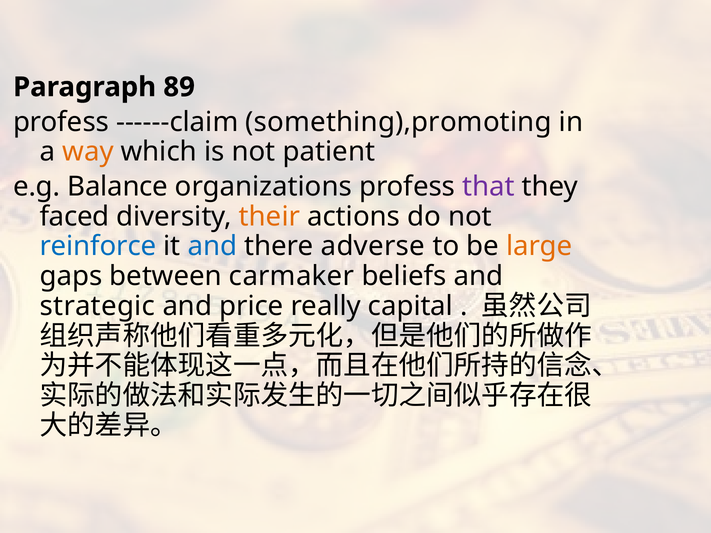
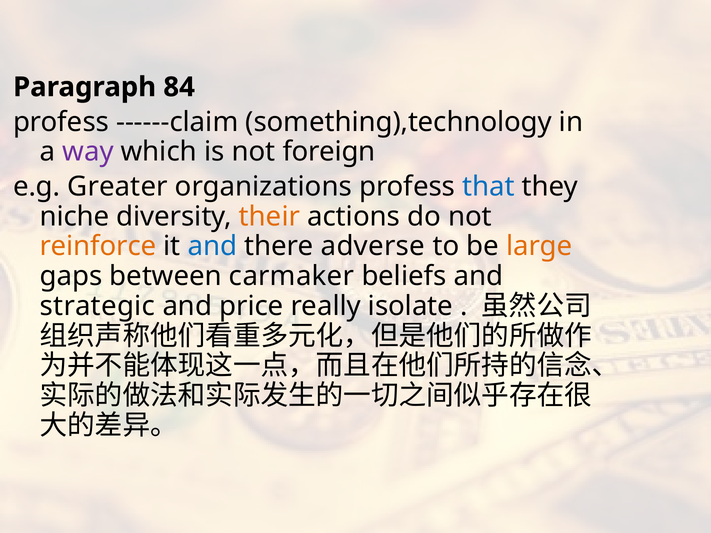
89: 89 -> 84
something),promoting: something),promoting -> something),technology
way colour: orange -> purple
patient: patient -> foreign
Balance: Balance -> Greater
that colour: purple -> blue
faced: faced -> niche
reinforce colour: blue -> orange
capital: capital -> isolate
